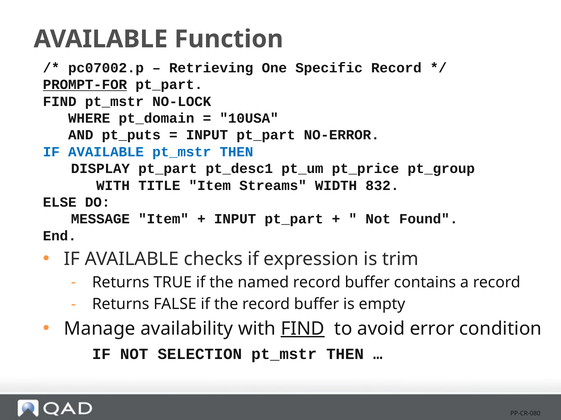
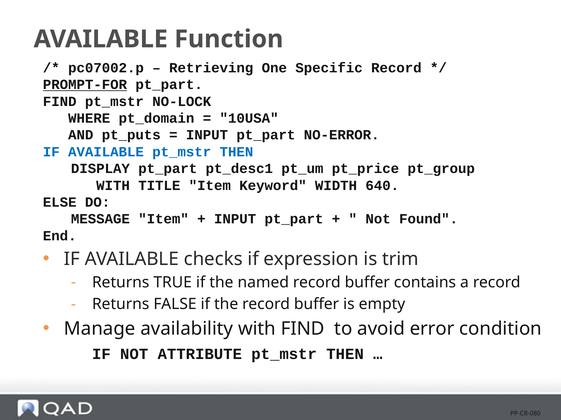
Streams: Streams -> Keyword
832: 832 -> 640
FIND at (303, 329) underline: present -> none
SELECTION: SELECTION -> ATTRIBUTE
